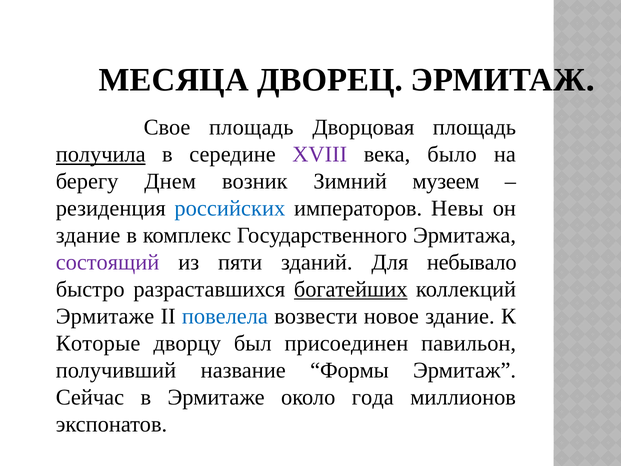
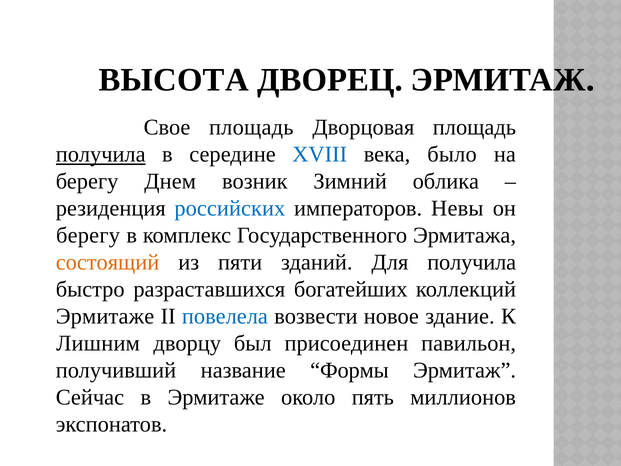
МЕСЯЦА: МЕСЯЦА -> ВЫСОТА
XVIII colour: purple -> blue
музеем: музеем -> облика
здание at (88, 235): здание -> берегу
состоящий colour: purple -> orange
Для небывало: небывало -> получила
богатейших underline: present -> none
Которые: Которые -> Лишним
года: года -> пять
